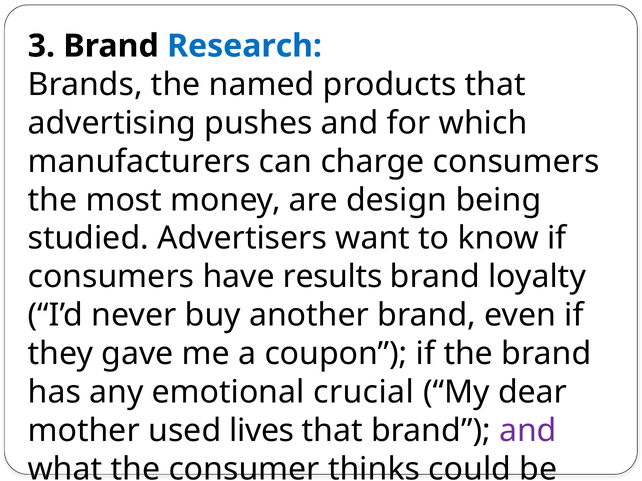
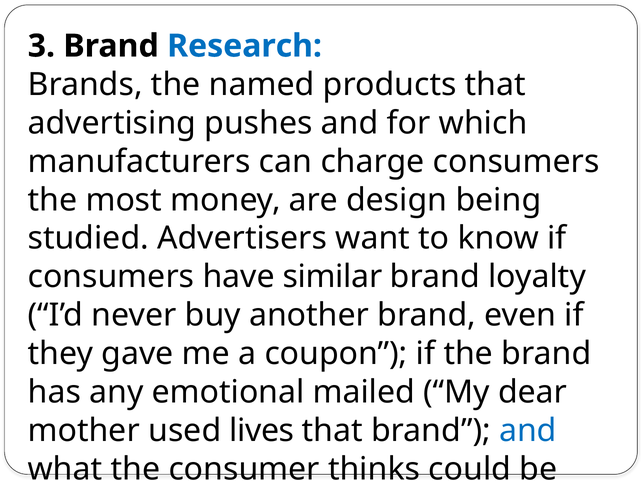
results: results -> similar
crucial: crucial -> mailed
and at (528, 431) colour: purple -> blue
